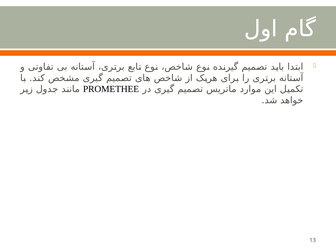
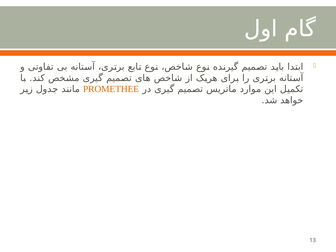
PROMETHEE colour: black -> orange
